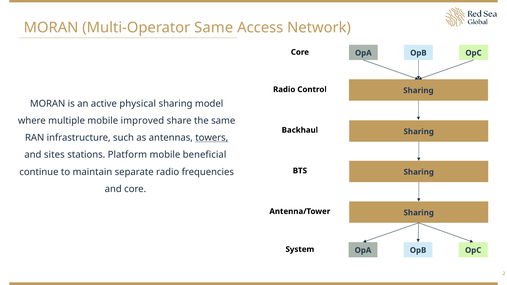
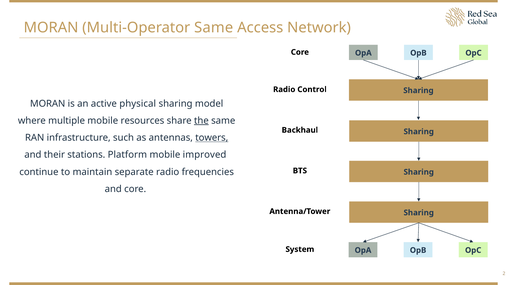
improved: improved -> resources
the underline: none -> present
sites: sites -> their
beneficial: beneficial -> improved
